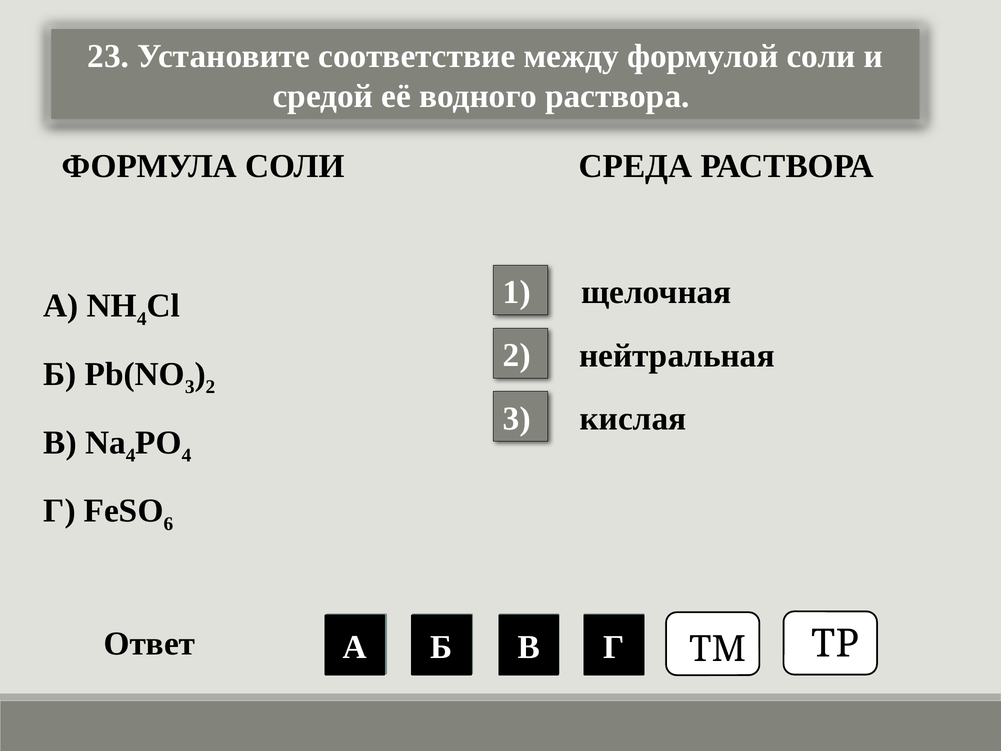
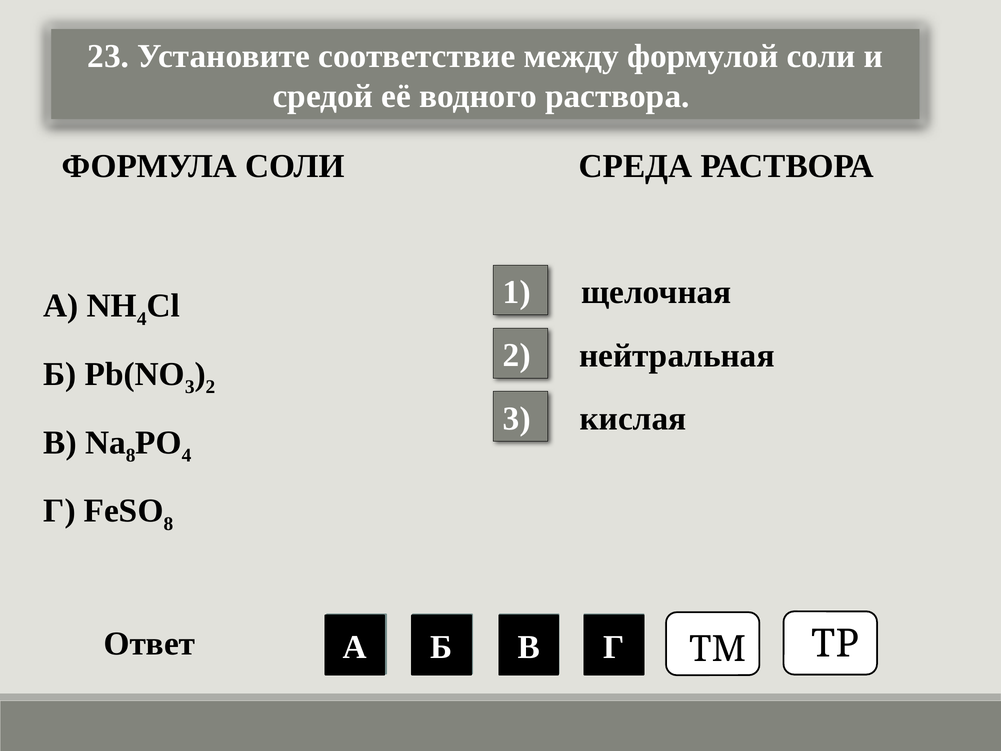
4 at (131, 455): 4 -> 8
6 at (168, 524): 6 -> 8
